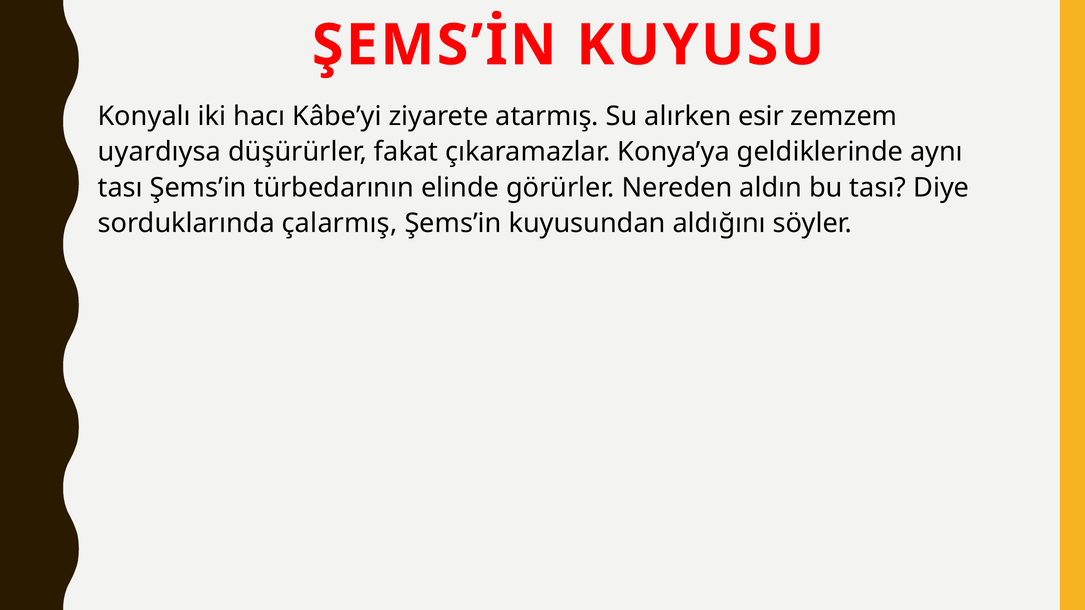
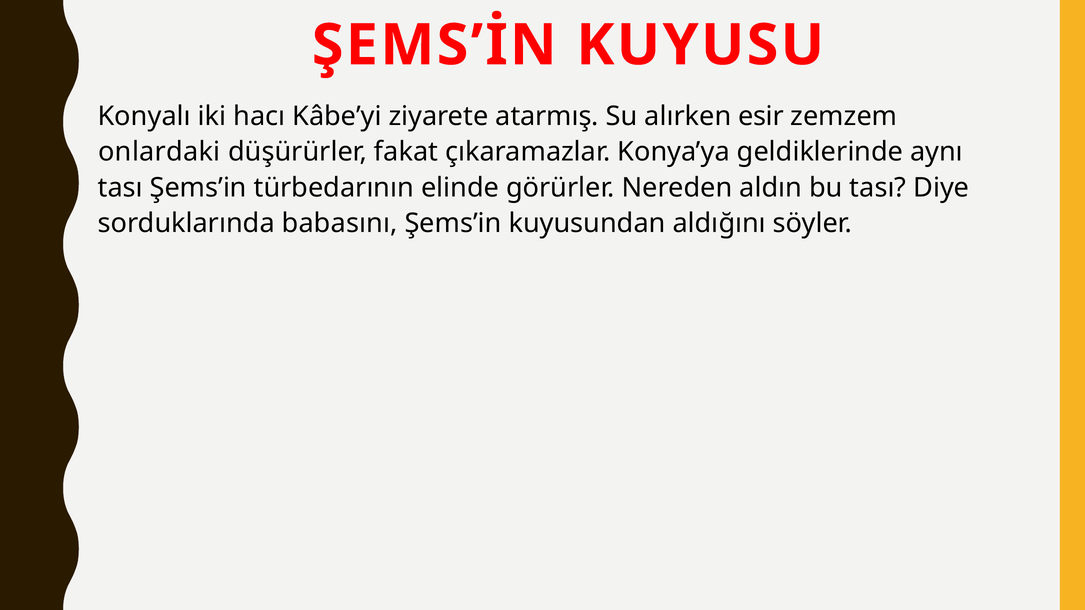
uyardıysa: uyardıysa -> onlardaki
çalarmış: çalarmış -> babasını
